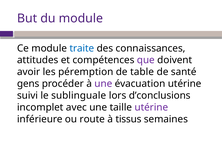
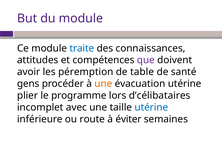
une at (103, 84) colour: purple -> orange
suivi: suivi -> plier
sublinguale: sublinguale -> programme
d’conclusions: d’conclusions -> d’célibataires
utérine at (151, 108) colour: purple -> blue
tissus: tissus -> éviter
